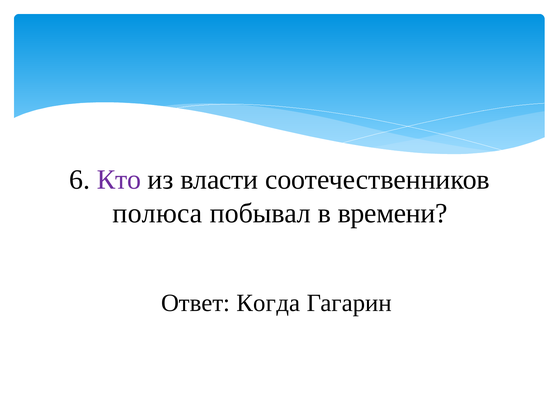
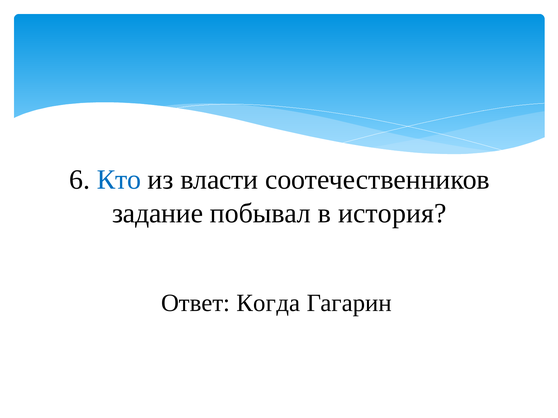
Кто colour: purple -> blue
полюса: полюса -> задание
времени: времени -> история
